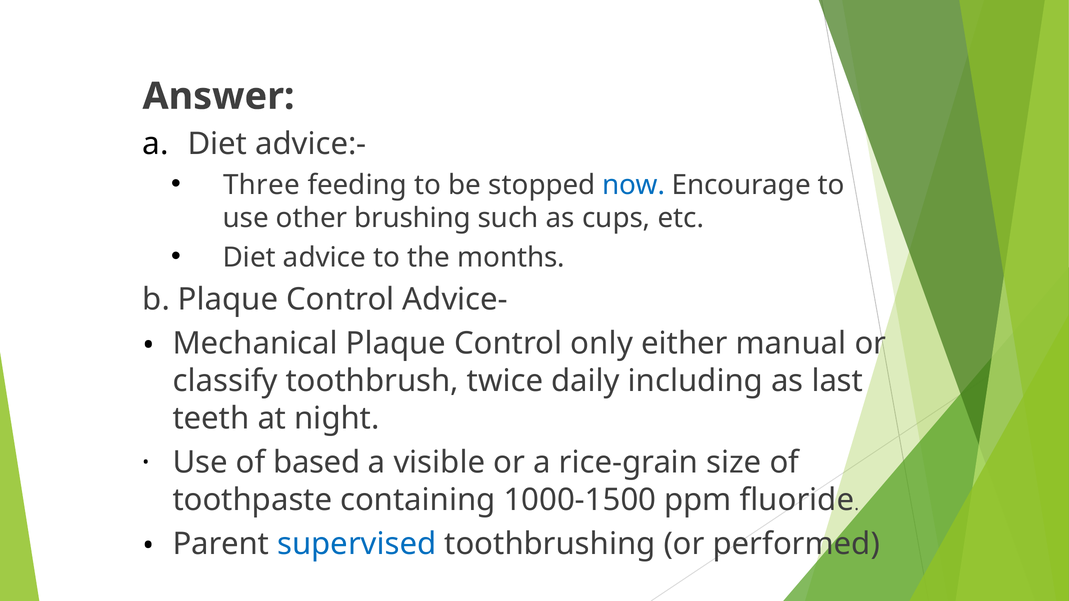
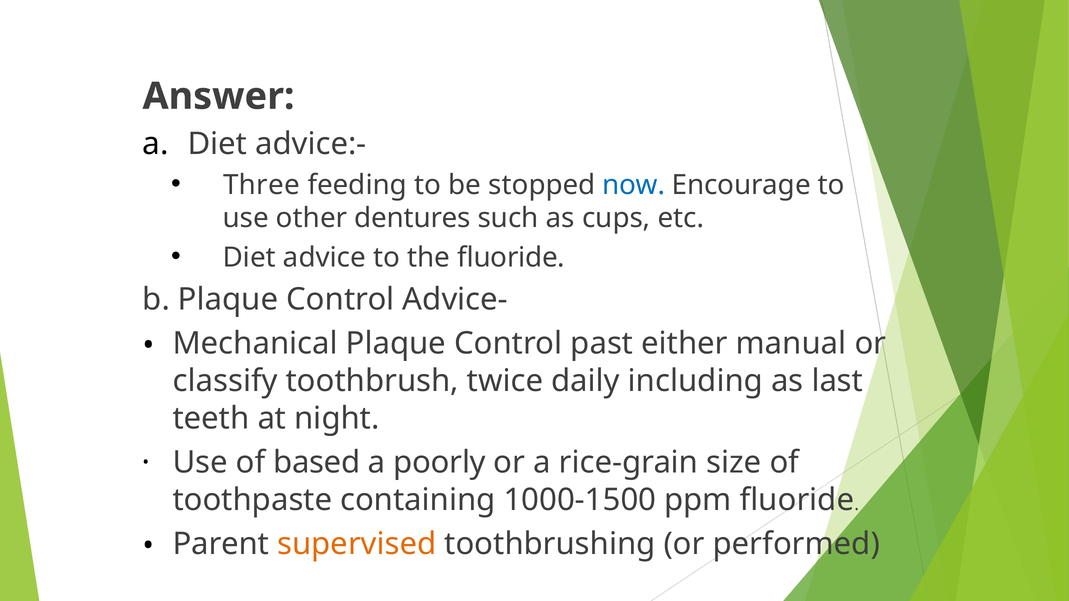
brushing: brushing -> dentures
the months: months -> fluoride
only: only -> past
visible: visible -> poorly
supervised colour: blue -> orange
